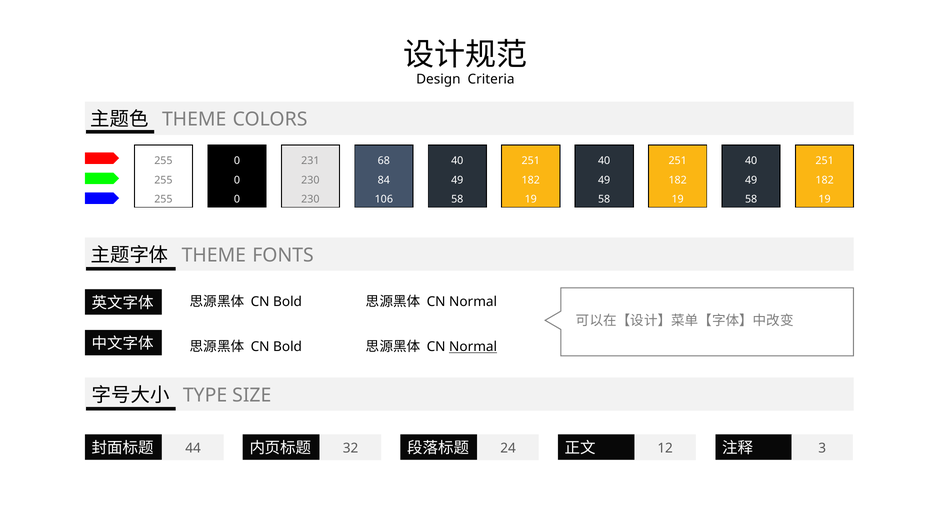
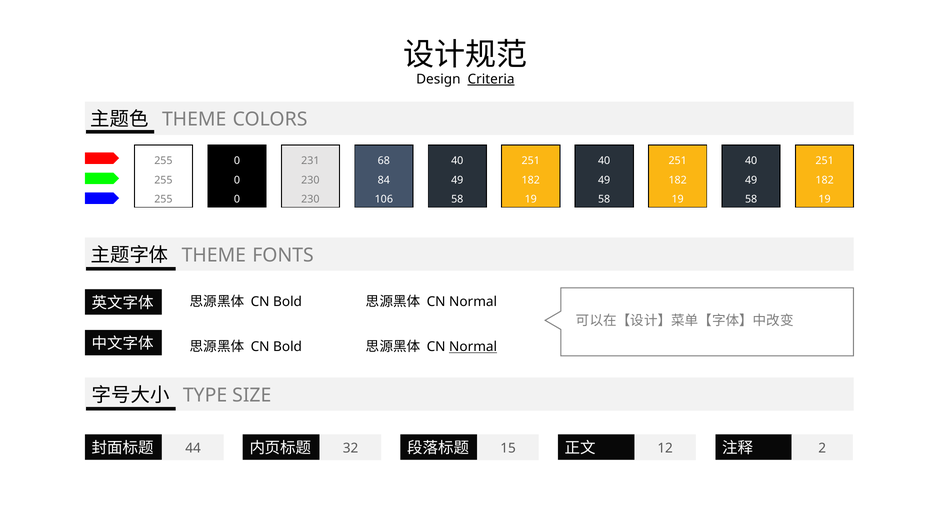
Criteria underline: none -> present
24: 24 -> 15
3: 3 -> 2
